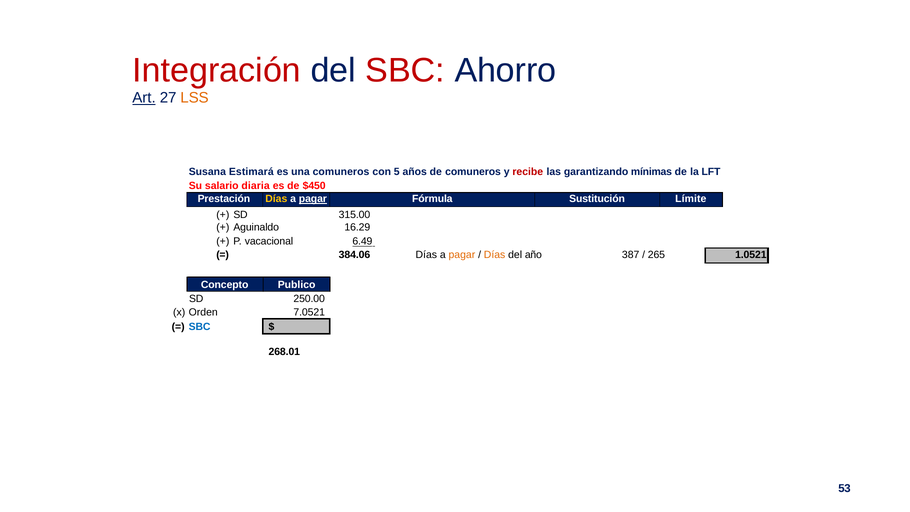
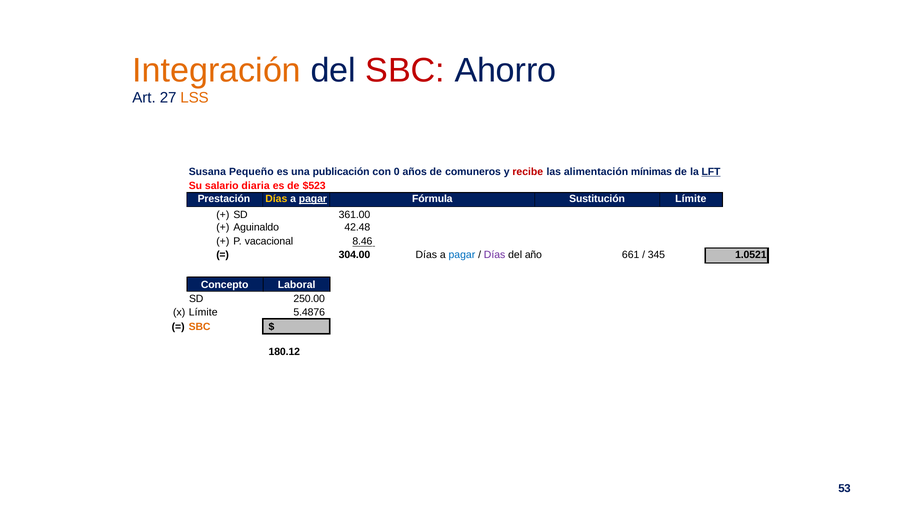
Integración colour: red -> orange
Art underline: present -> none
Estimará: Estimará -> Pequeño
una comuneros: comuneros -> publicación
5: 5 -> 0
garantizando: garantizando -> alimentación
LFT underline: none -> present
$450: $450 -> $523
315.00: 315.00 -> 361.00
16.29: 16.29 -> 42.48
6.49: 6.49 -> 8.46
384.06: 384.06 -> 304.00
pagar at (462, 255) colour: orange -> blue
Días at (495, 255) colour: orange -> purple
387: 387 -> 661
265: 265 -> 345
Publico: Publico -> Laboral
x Orden: Orden -> Límite
7.0521: 7.0521 -> 5.4876
SBC at (200, 327) colour: blue -> orange
268.01: 268.01 -> 180.12
